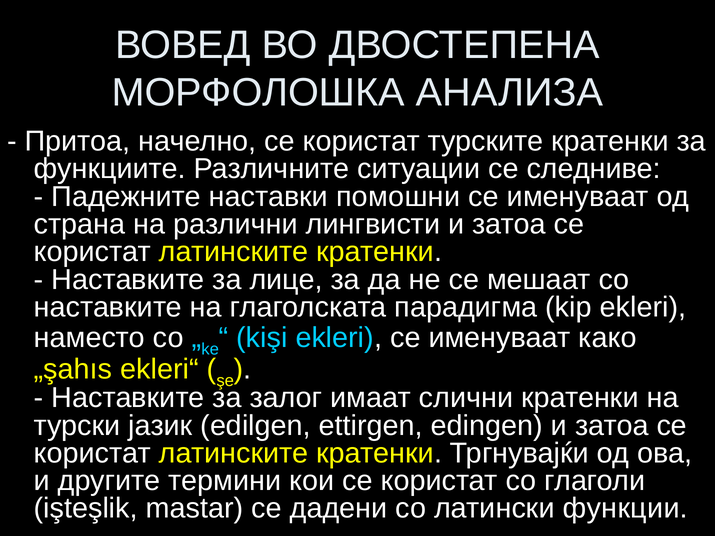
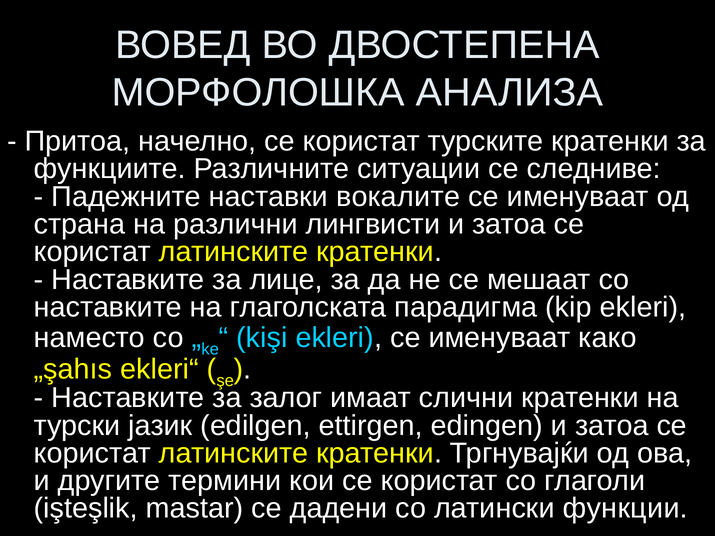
помошни: помошни -> вокалите
